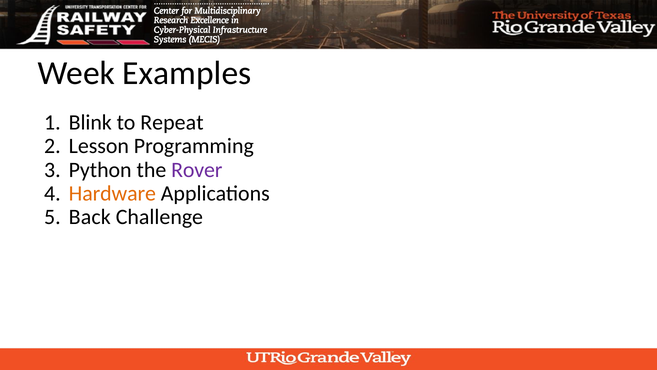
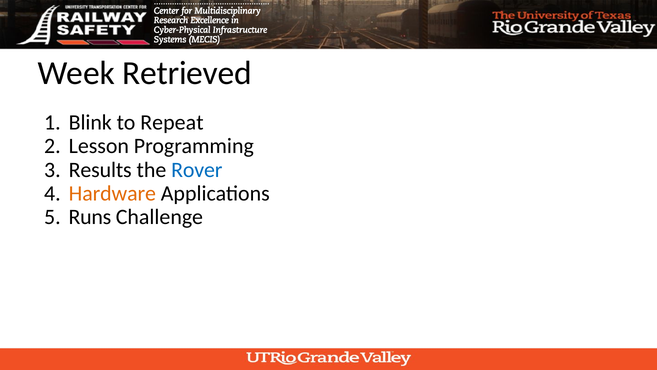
Examples: Examples -> Retrieved
Python: Python -> Results
Rover colour: purple -> blue
Back: Back -> Runs
